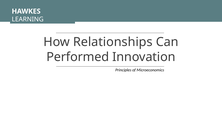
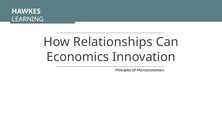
Performed: Performed -> Economics
